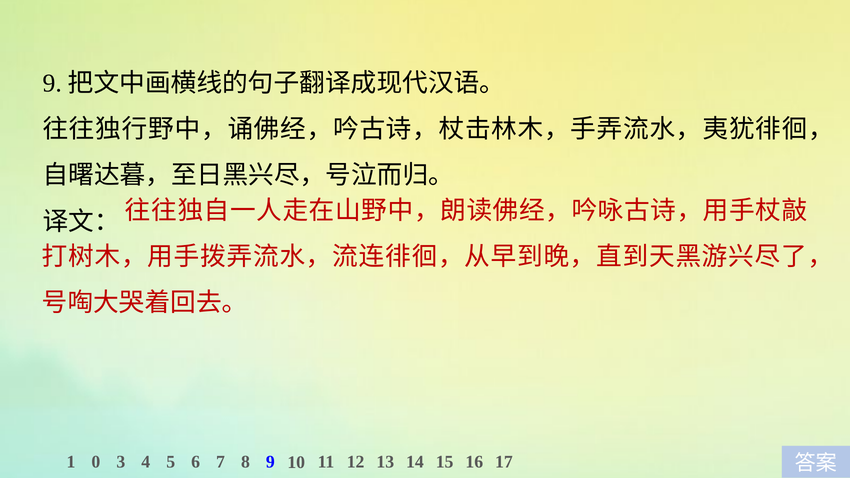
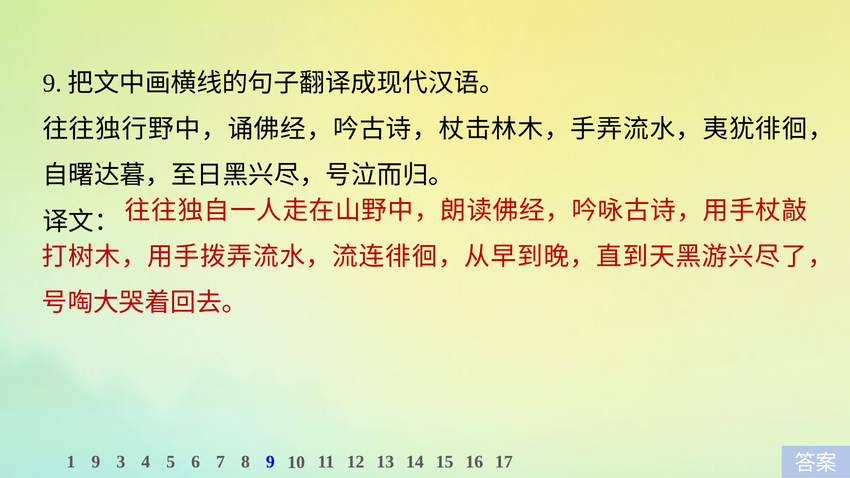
1 0: 0 -> 9
